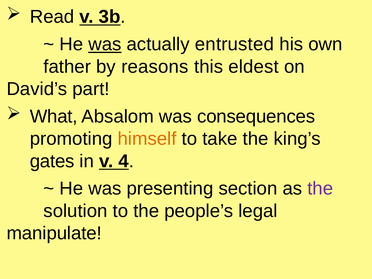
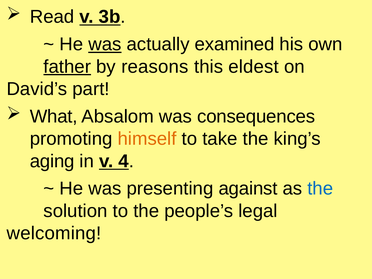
entrusted: entrusted -> examined
father underline: none -> present
gates: gates -> aging
section: section -> against
the at (320, 189) colour: purple -> blue
manipulate: manipulate -> welcoming
